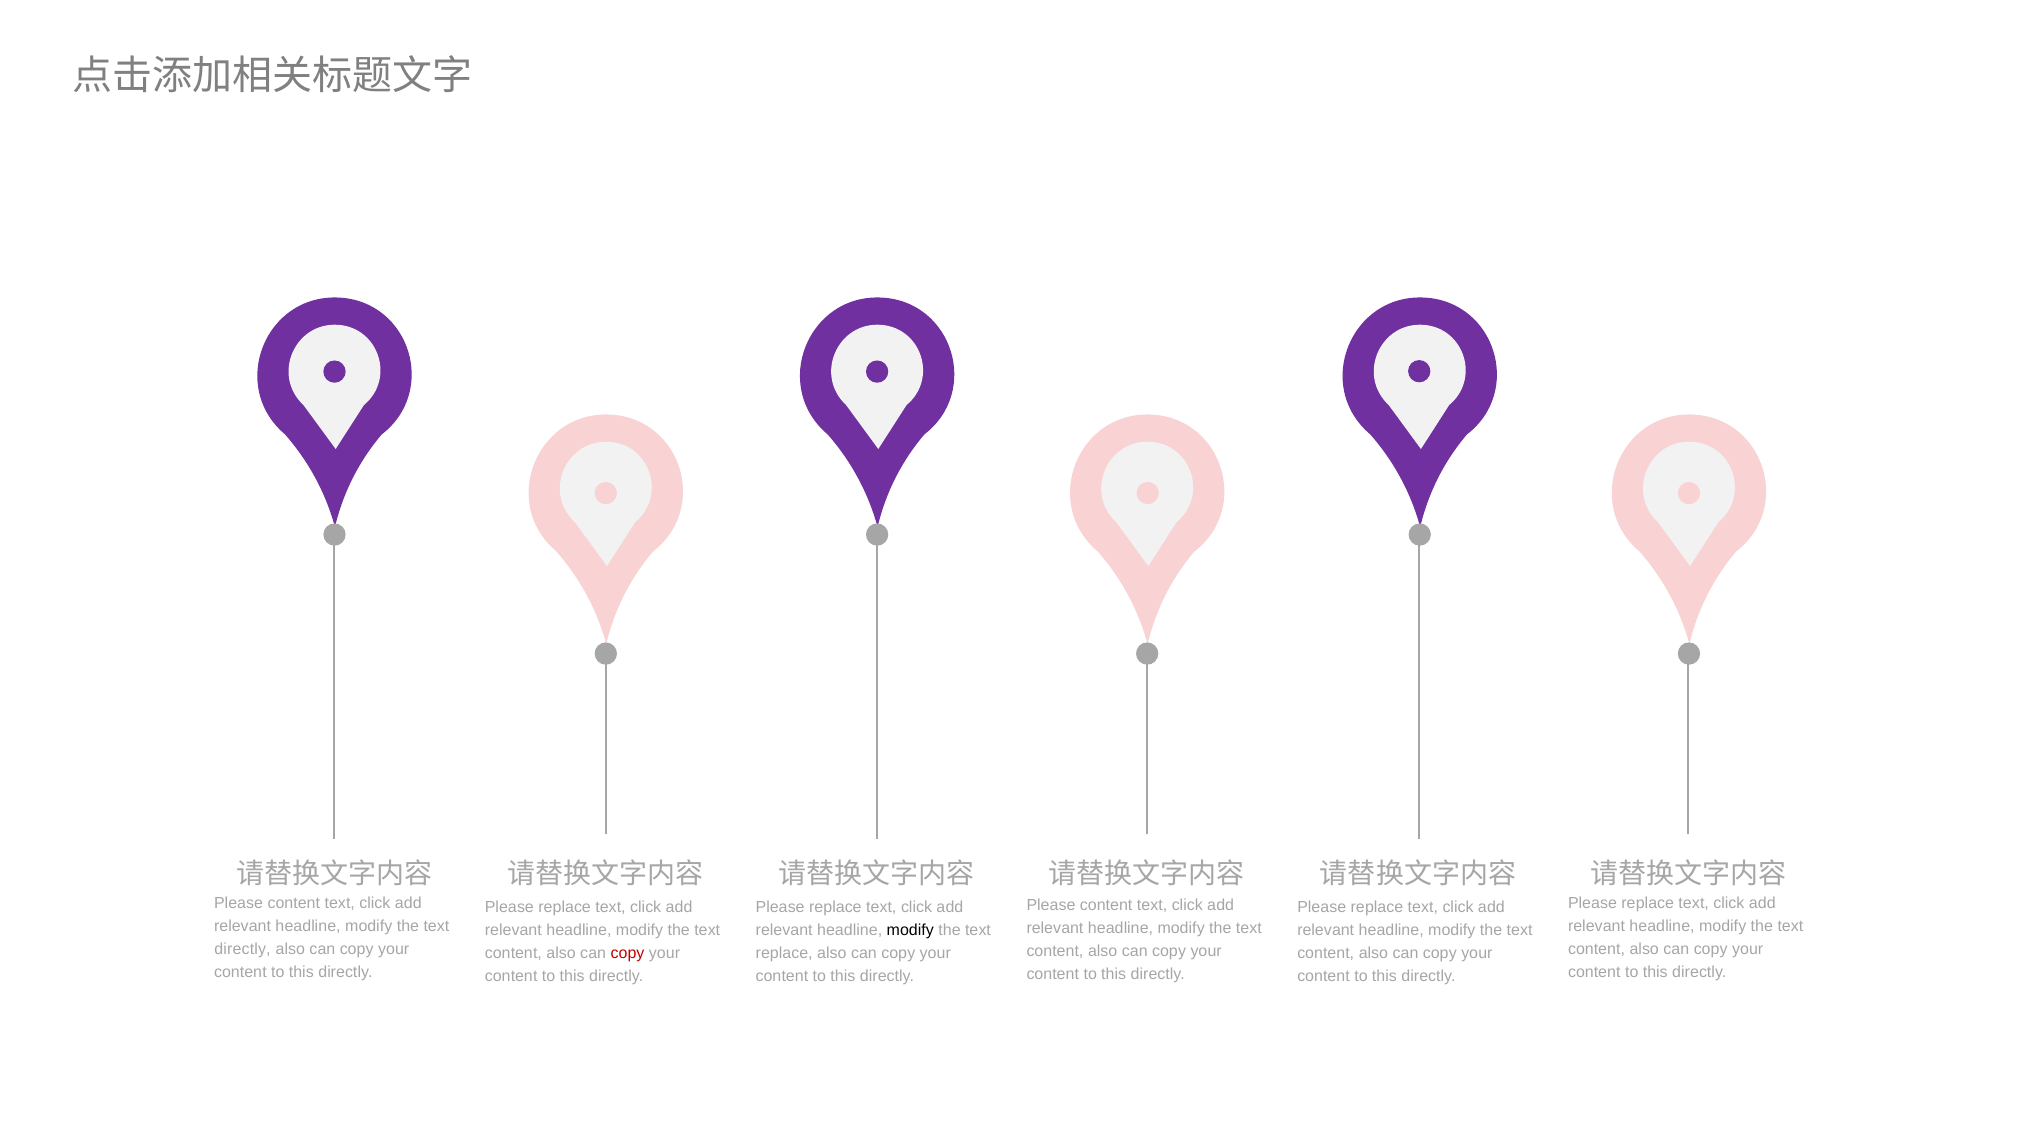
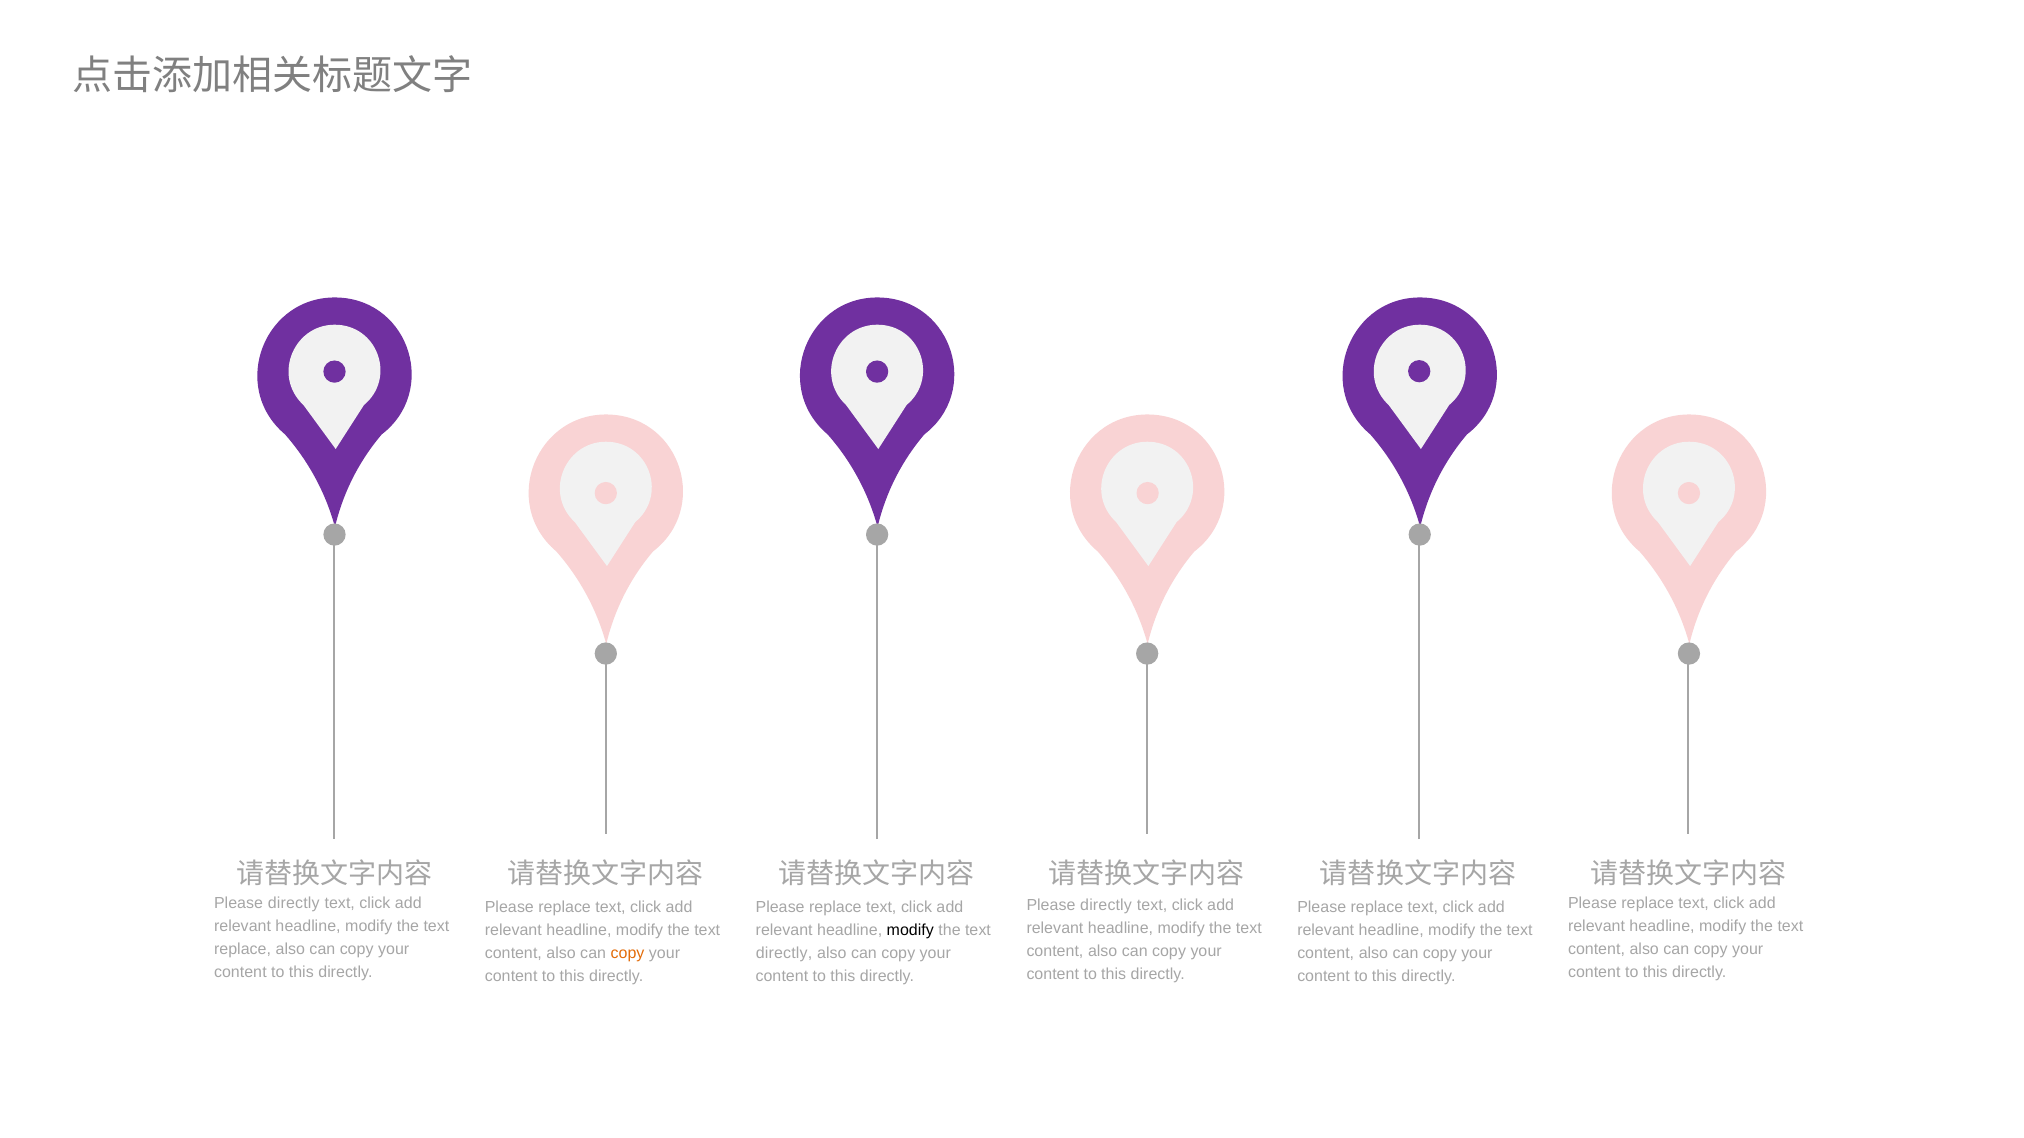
content at (294, 903): content -> directly
content at (1106, 906): content -> directly
directly at (242, 949): directly -> replace
copy at (628, 954) colour: red -> orange
replace at (784, 954): replace -> directly
